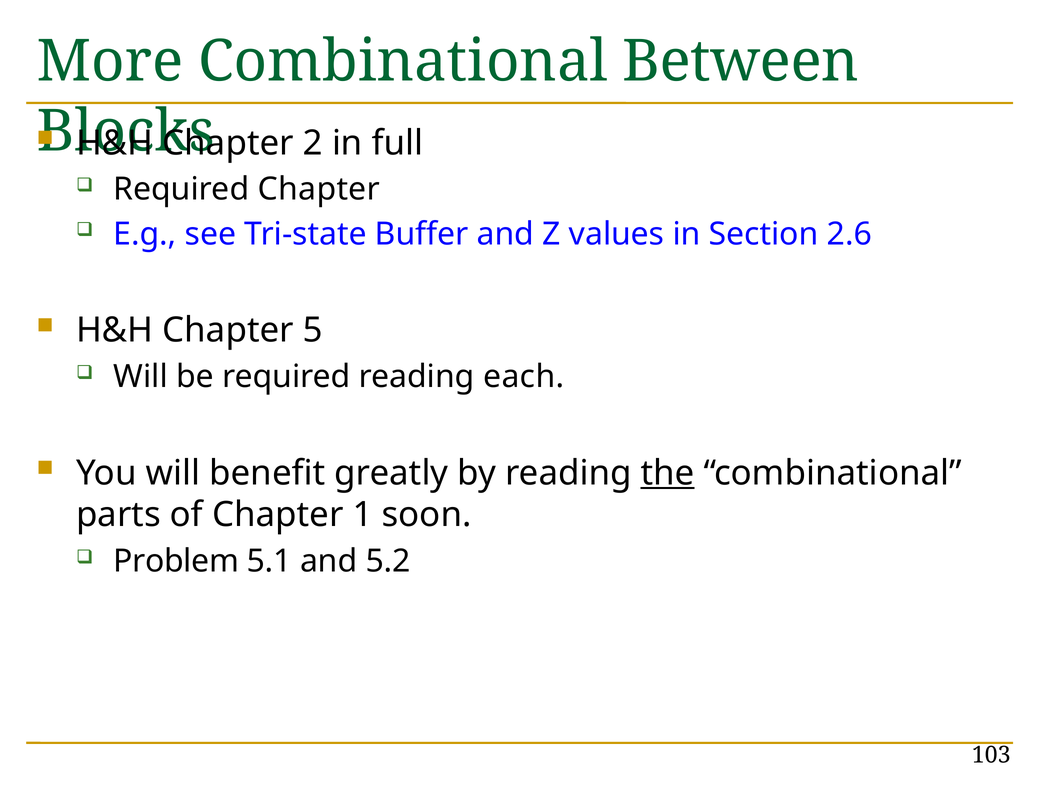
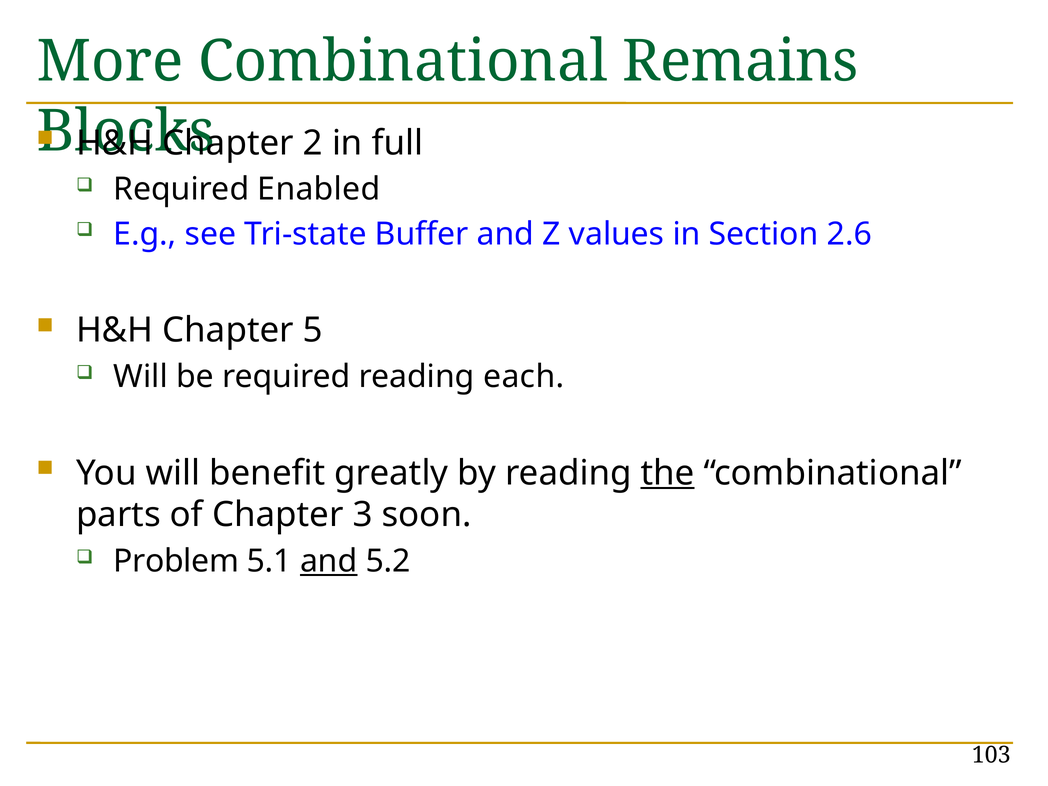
Between: Between -> Remains
Required Chapter: Chapter -> Enabled
1: 1 -> 3
and at (329, 561) underline: none -> present
